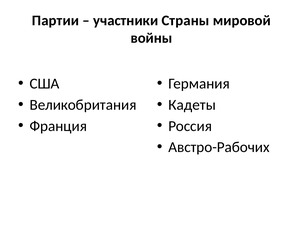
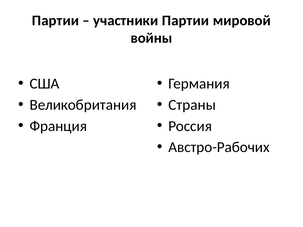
участники Страны: Страны -> Партии
Кадеты: Кадеты -> Страны
